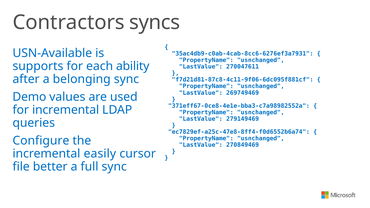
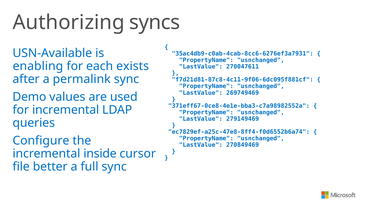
Contractors: Contractors -> Authorizing
supports: supports -> enabling
ability: ability -> exists
belonging: belonging -> permalink
easily: easily -> inside
